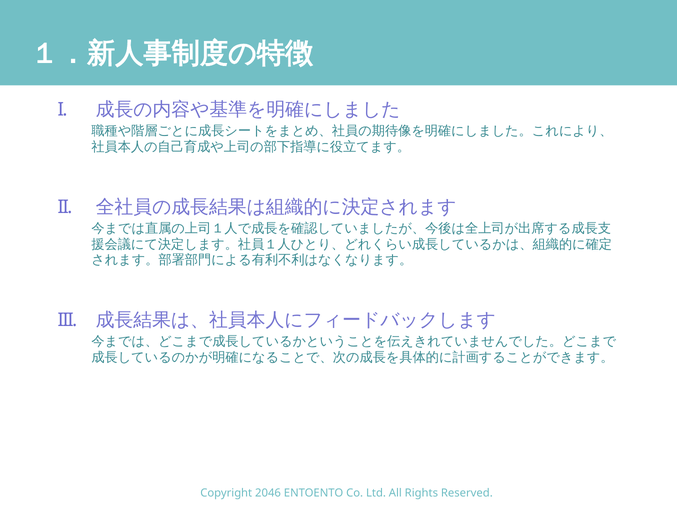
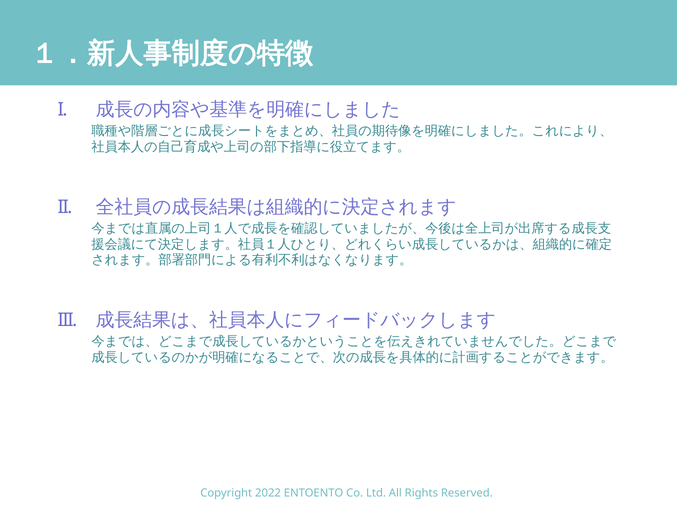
2046: 2046 -> 2022
